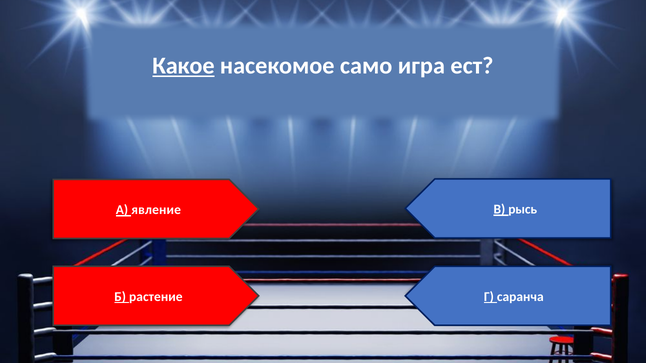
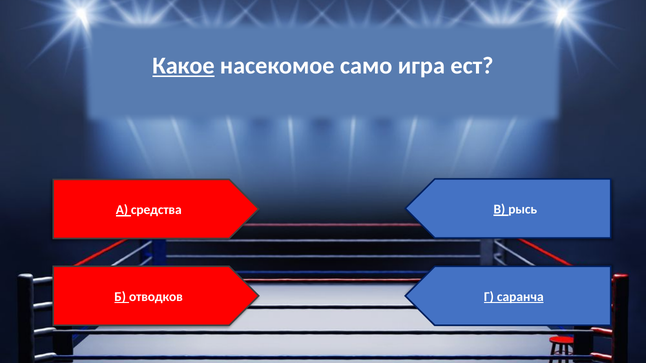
явление: явление -> средства
растение: растение -> отводков
саранча underline: none -> present
